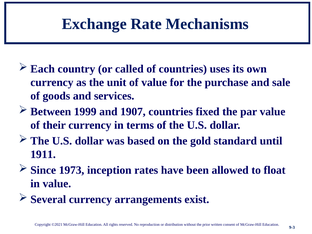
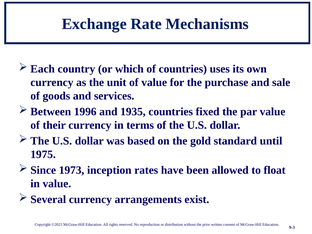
called: called -> which
1999: 1999 -> 1996
1907: 1907 -> 1935
1911: 1911 -> 1975
